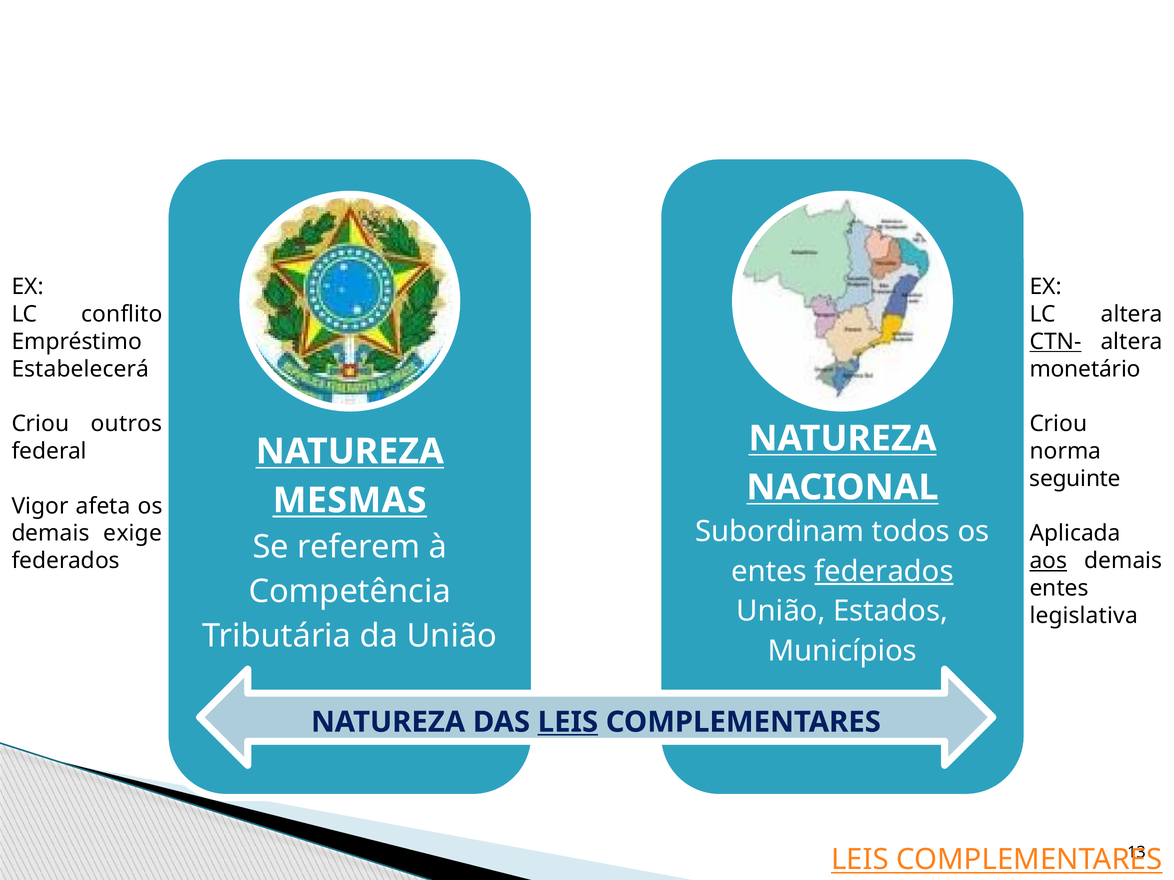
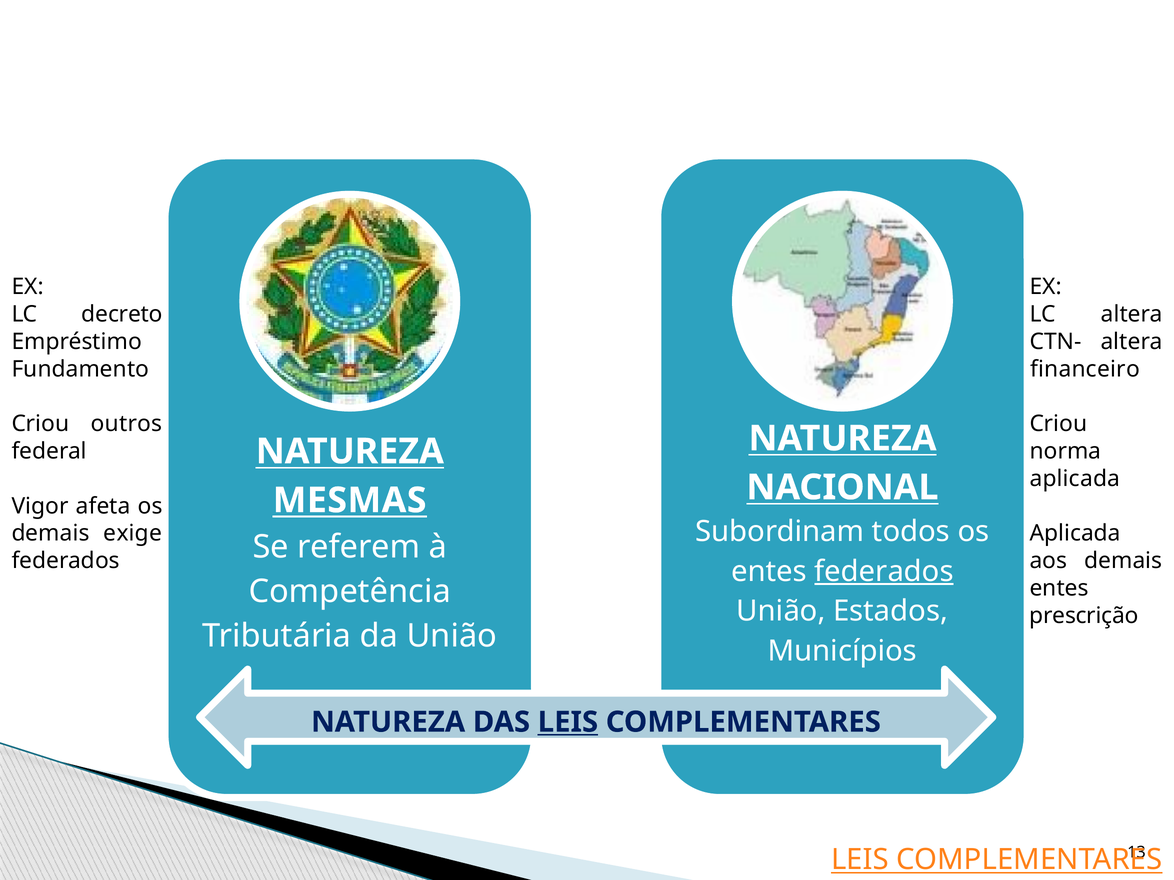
conflito: conflito -> decreto
CTN- underline: present -> none
Estabelecerá: Estabelecerá -> Fundamento
monetário: monetário -> financeiro
seguinte at (1075, 479): seguinte -> aplicada
aos underline: present -> none
legislativa: legislativa -> prescrição
